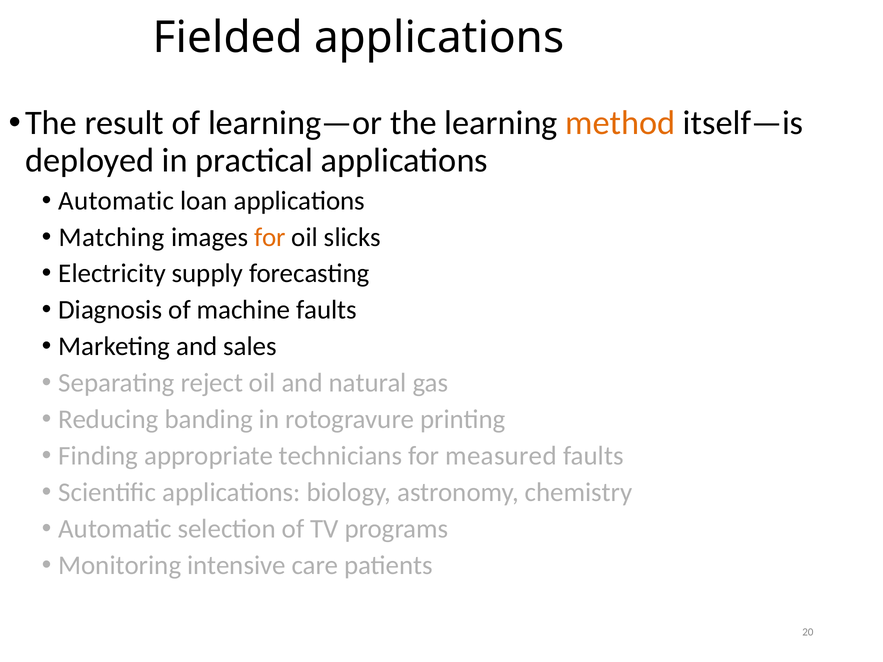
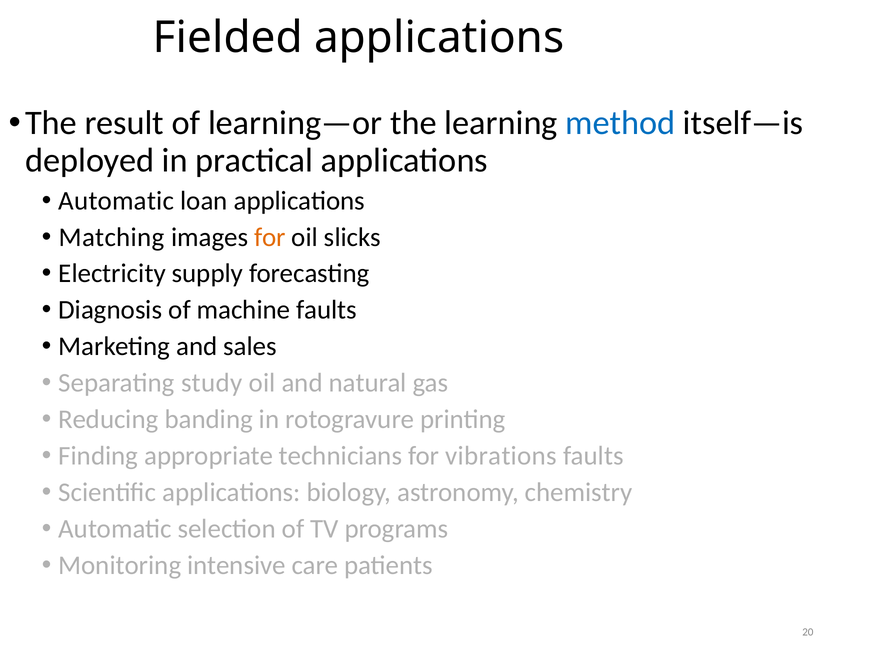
method colour: orange -> blue
reject: reject -> study
measured: measured -> vibrations
